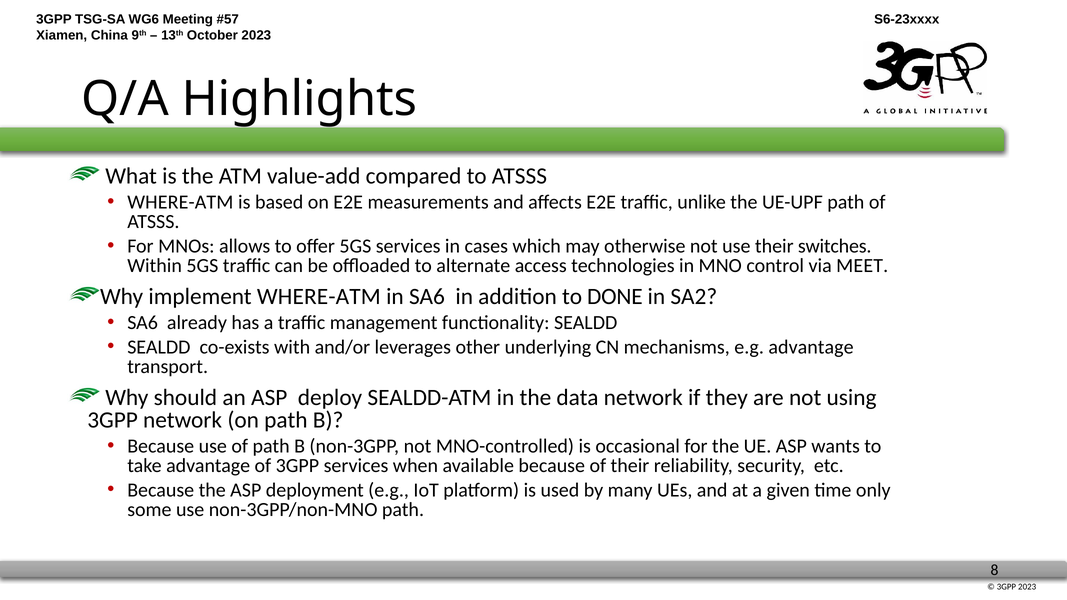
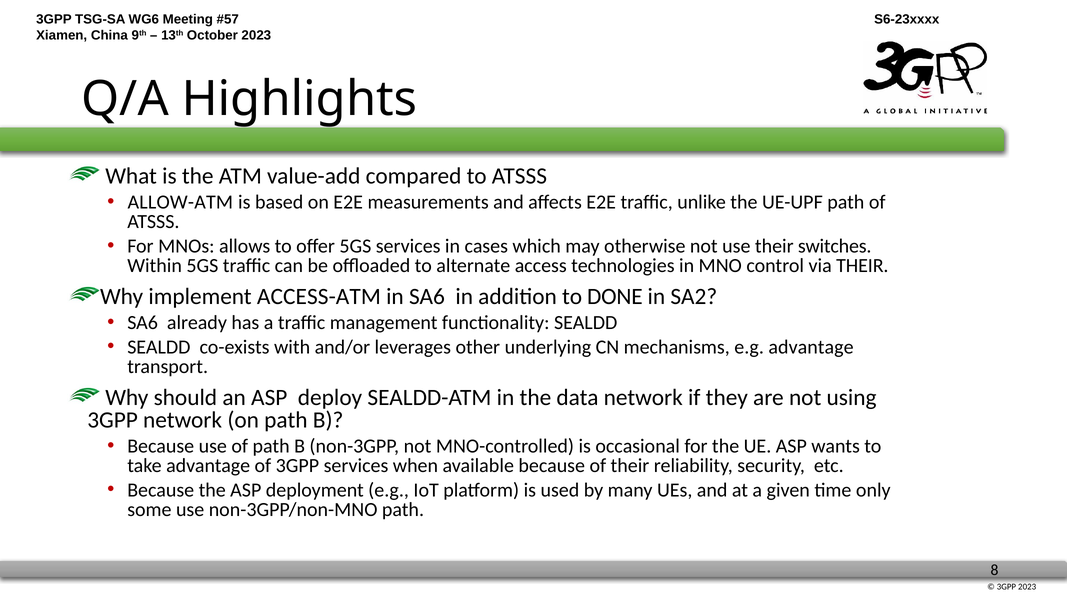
WHERE-ATM at (180, 202): WHERE-ATM -> ALLOW-ATM
via MEET: MEET -> THEIR
implement WHERE-ATM: WHERE-ATM -> ACCESS-ATM
